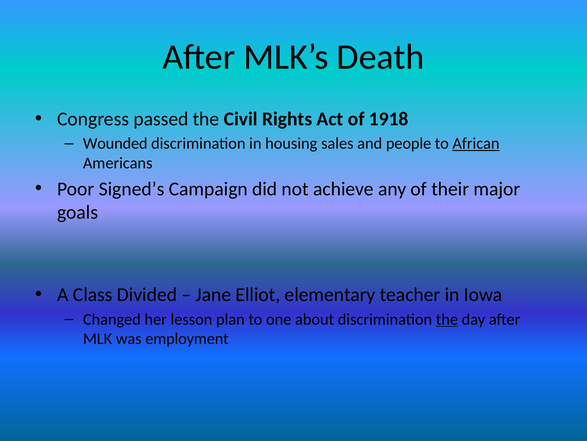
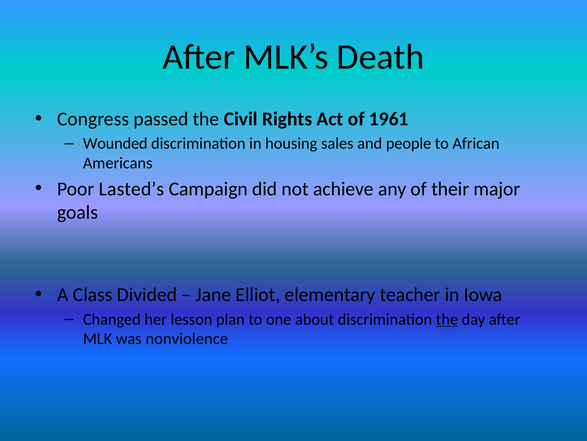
1918: 1918 -> 1961
African underline: present -> none
Signed’s: Signed’s -> Lasted’s
employment: employment -> nonviolence
